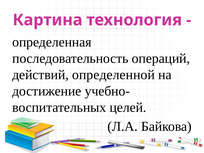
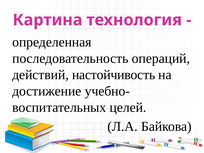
определенной: определенной -> настойчивость
